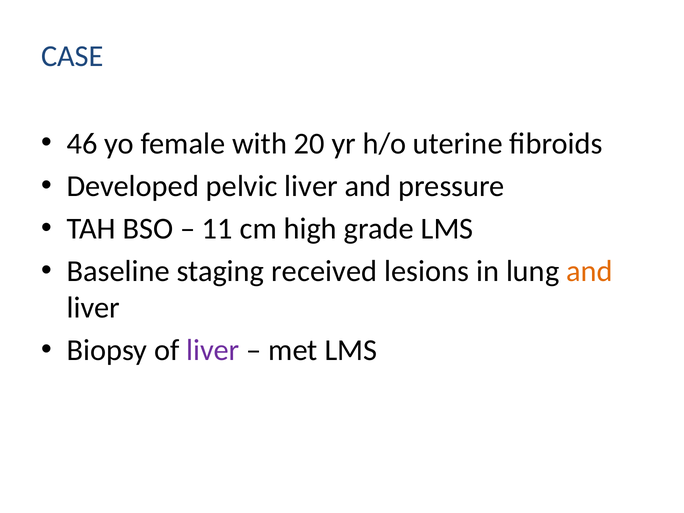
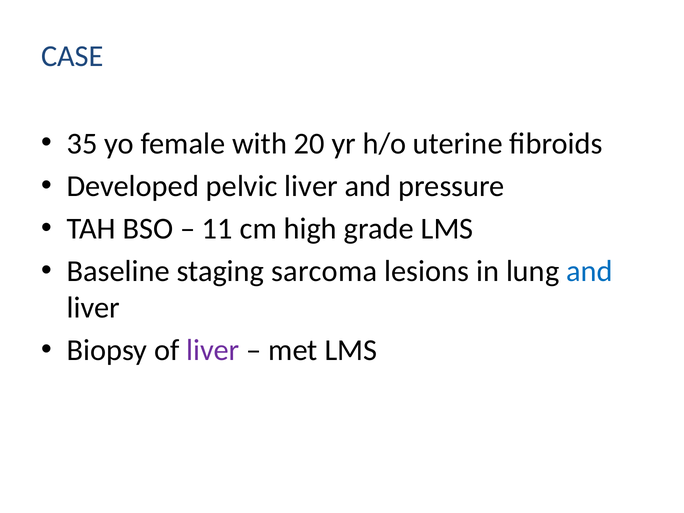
46: 46 -> 35
received: received -> sarcoma
and at (589, 271) colour: orange -> blue
